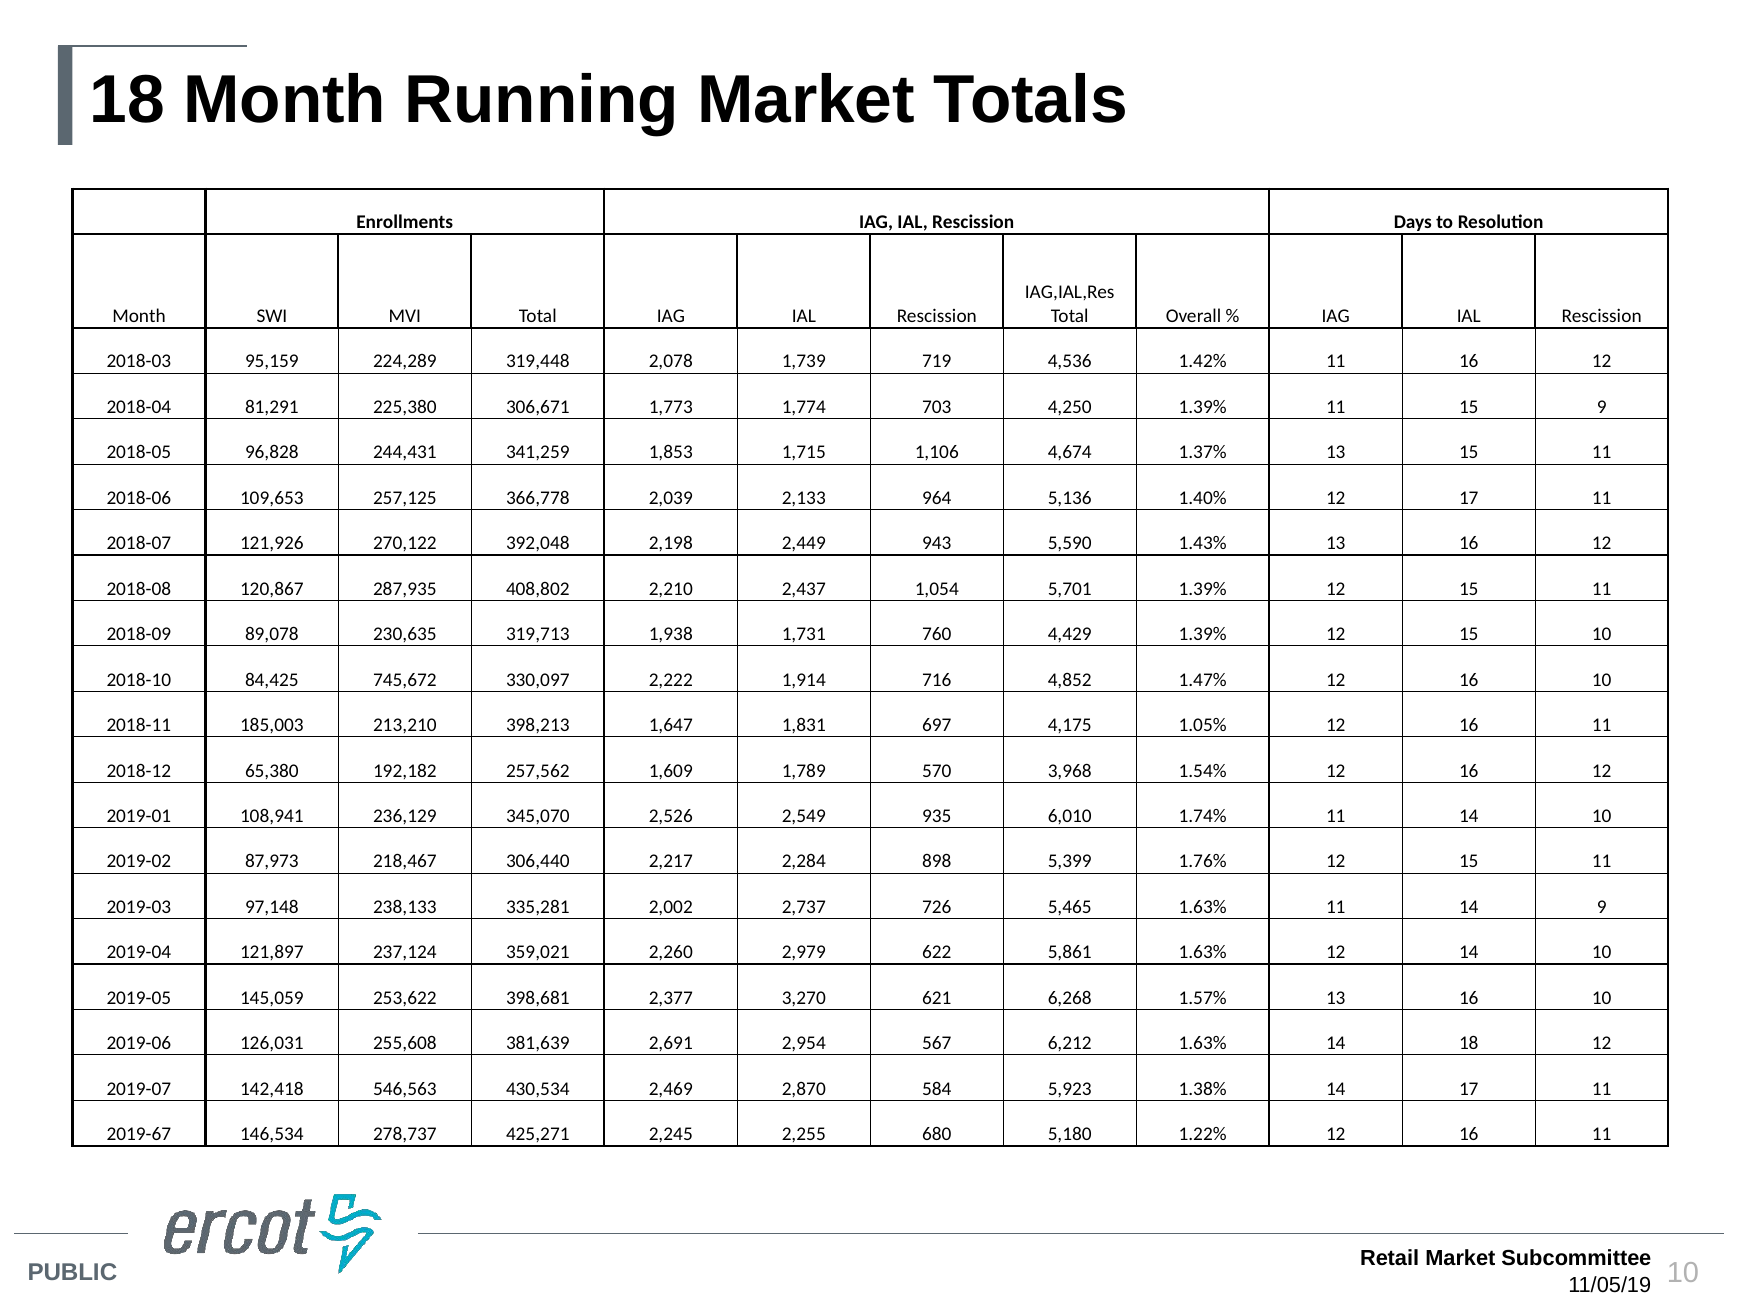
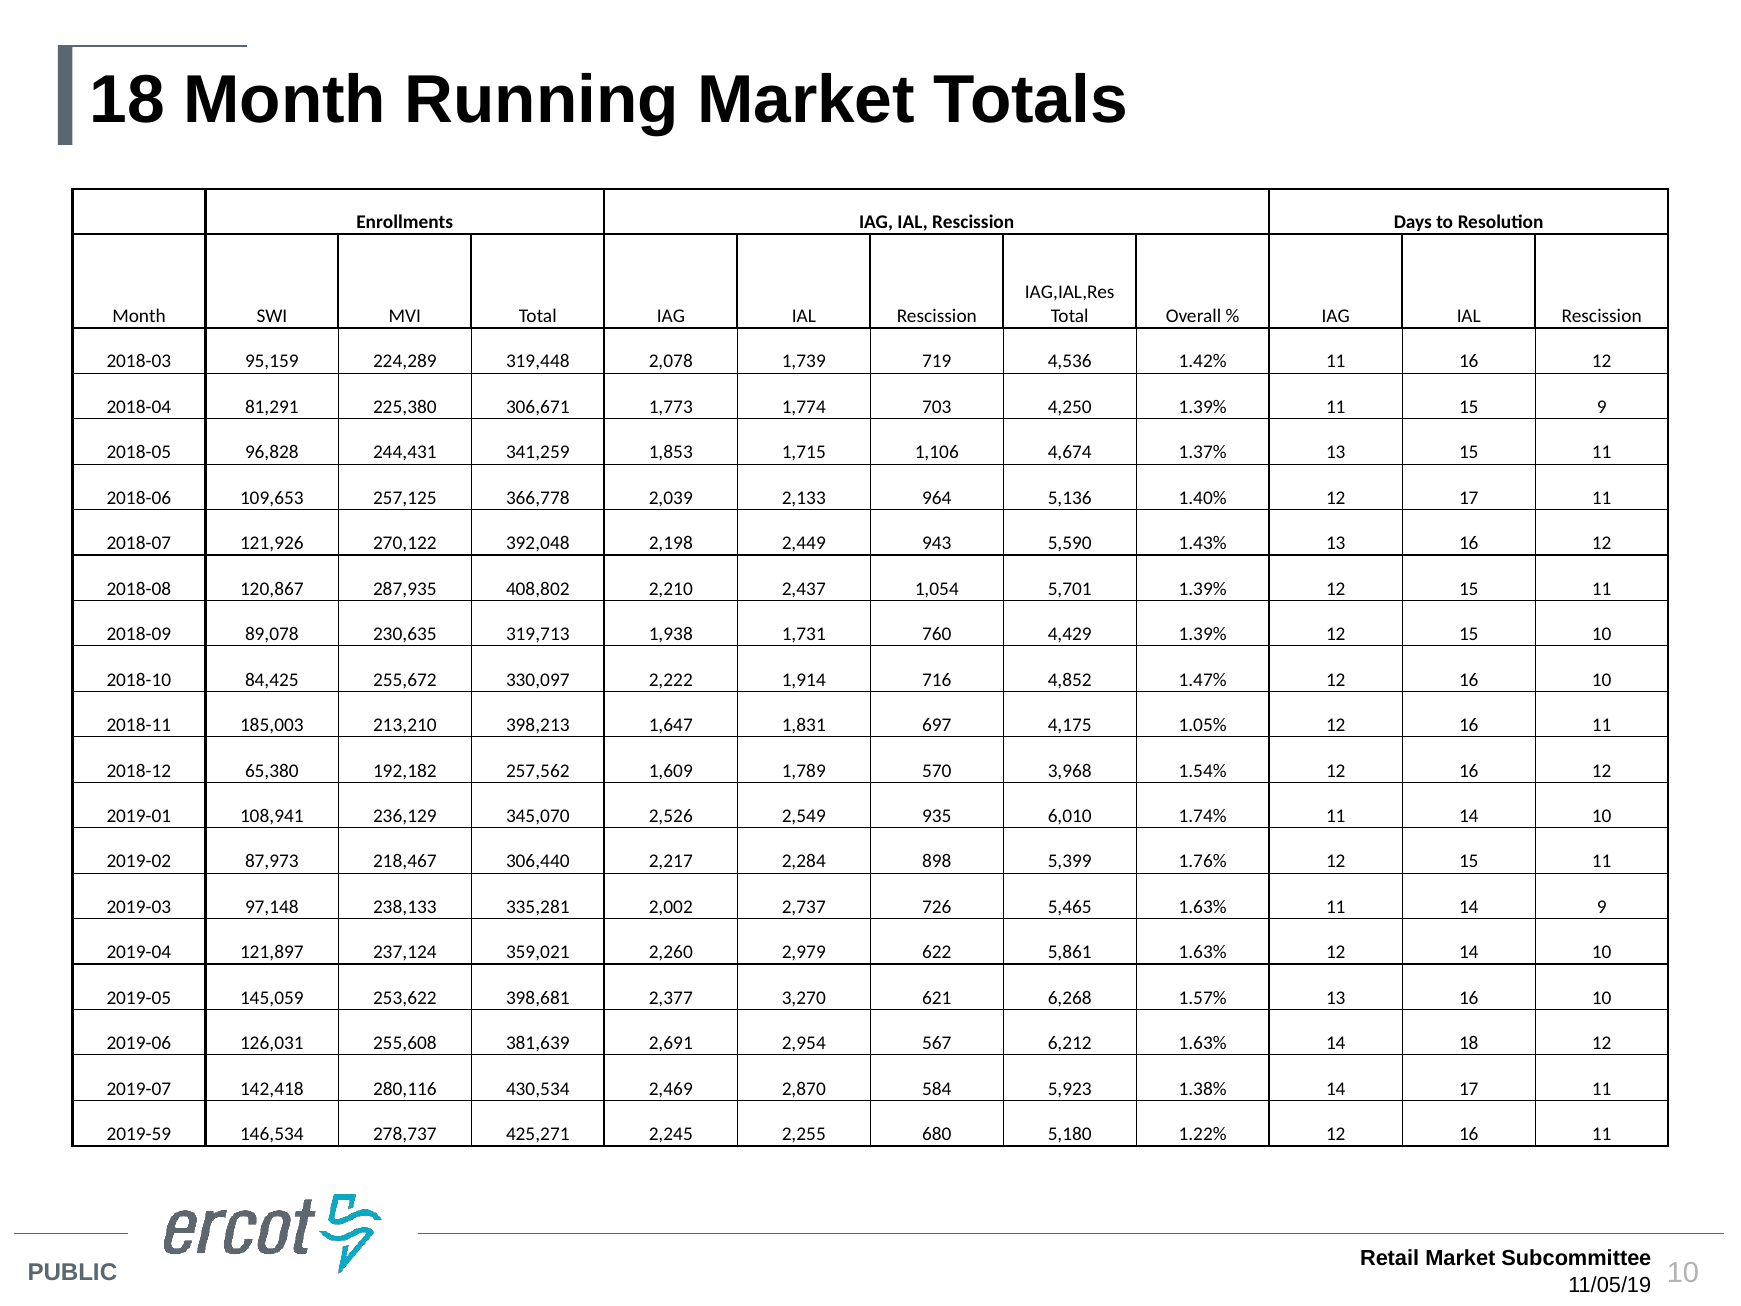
745,672: 745,672 -> 255,672
546,563: 546,563 -> 280,116
2019-67: 2019-67 -> 2019-59
